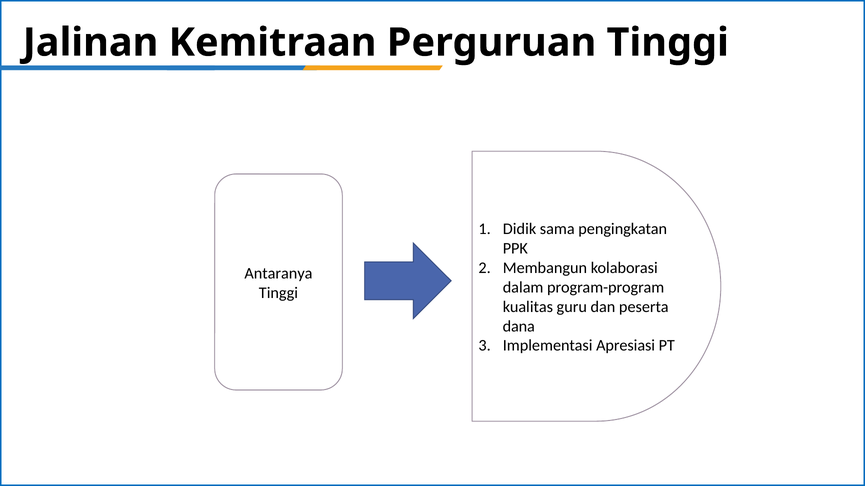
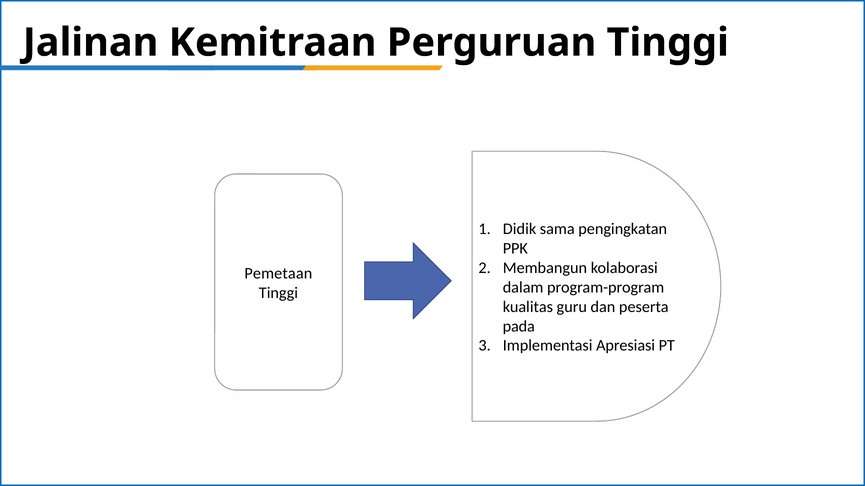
Antaranya: Antaranya -> Pemetaan
dana: dana -> pada
